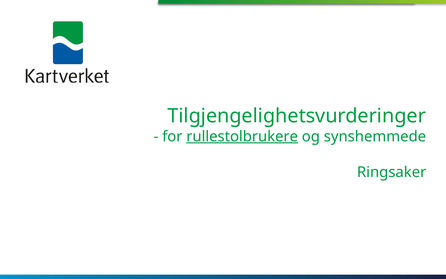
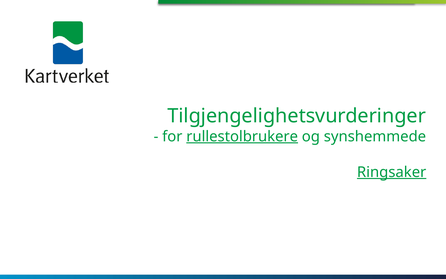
Ringsaker underline: none -> present
